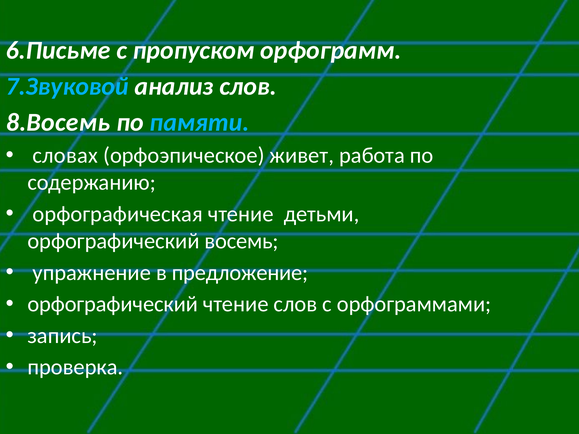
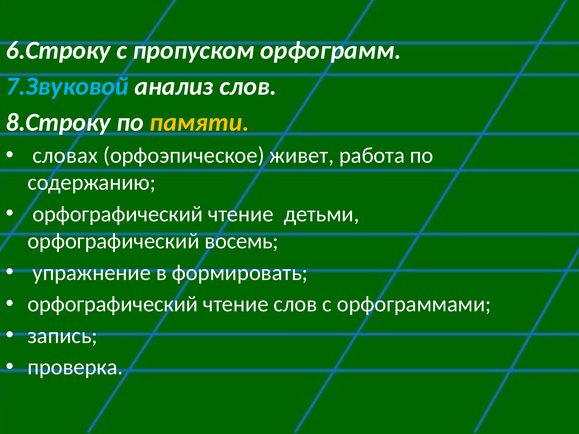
6.Письме: 6.Письме -> 6.Строку
8.Восемь: 8.Восемь -> 8.Строку
памяти colour: light blue -> yellow
орфографическая at (118, 214): орфографическая -> орфографический
предложение: предложение -> формировать
